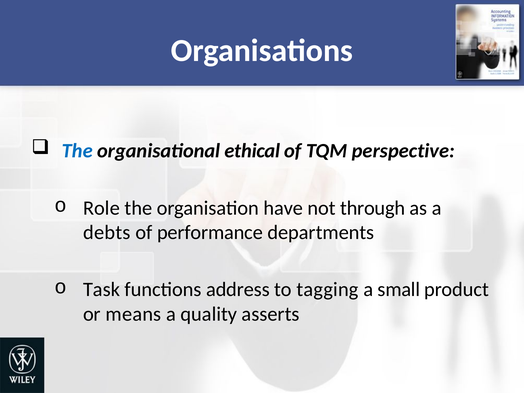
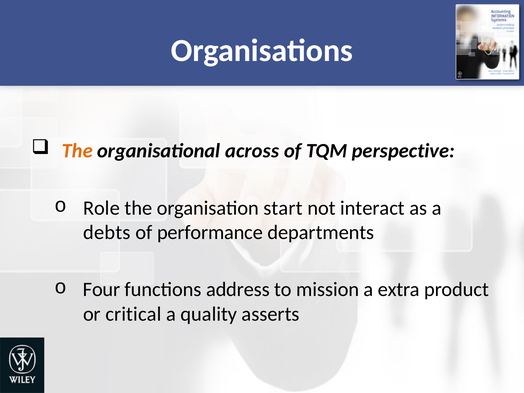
The at (77, 151) colour: blue -> orange
ethical: ethical -> across
have: have -> start
through: through -> interact
Task: Task -> Four
tagging: tagging -> mission
small: small -> extra
means: means -> critical
